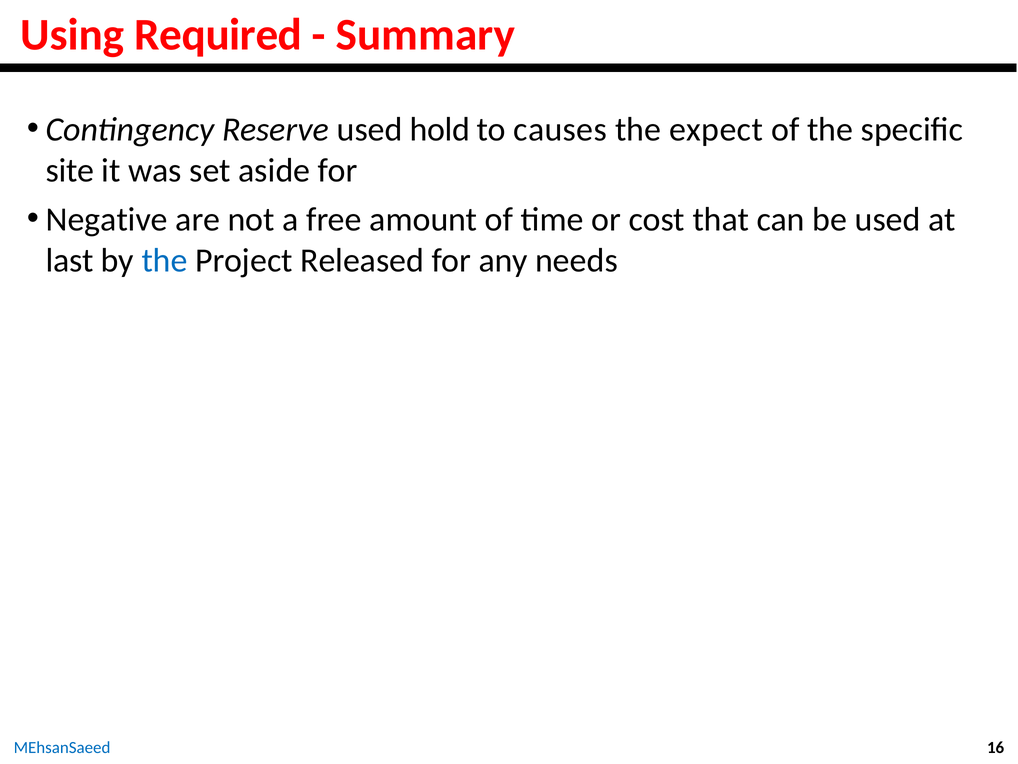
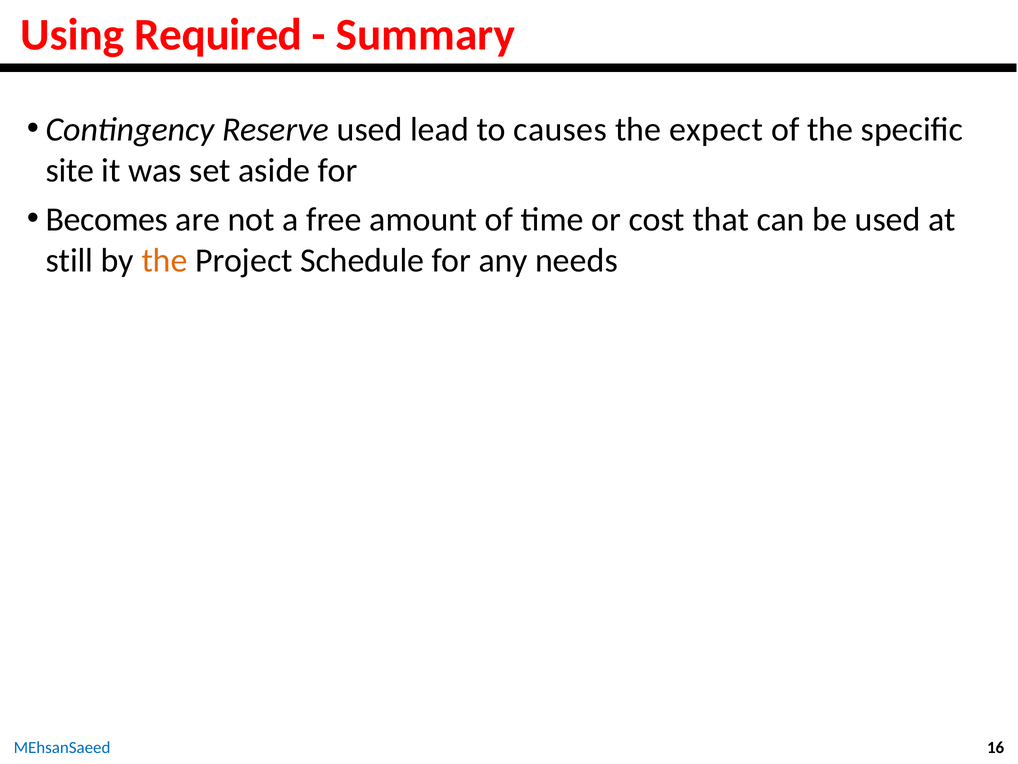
hold: hold -> lead
Negative: Negative -> Becomes
last: last -> still
the at (165, 260) colour: blue -> orange
Released: Released -> Schedule
